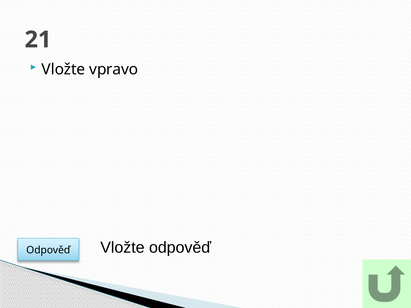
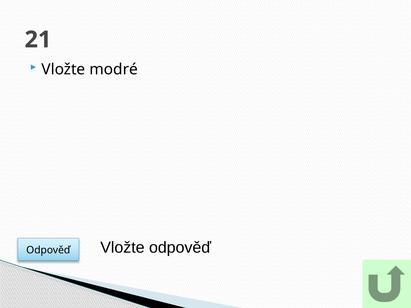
vpravo: vpravo -> modré
